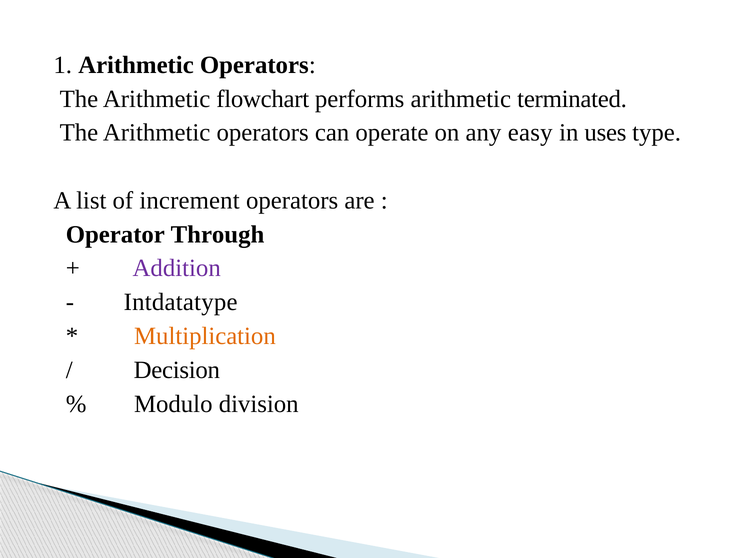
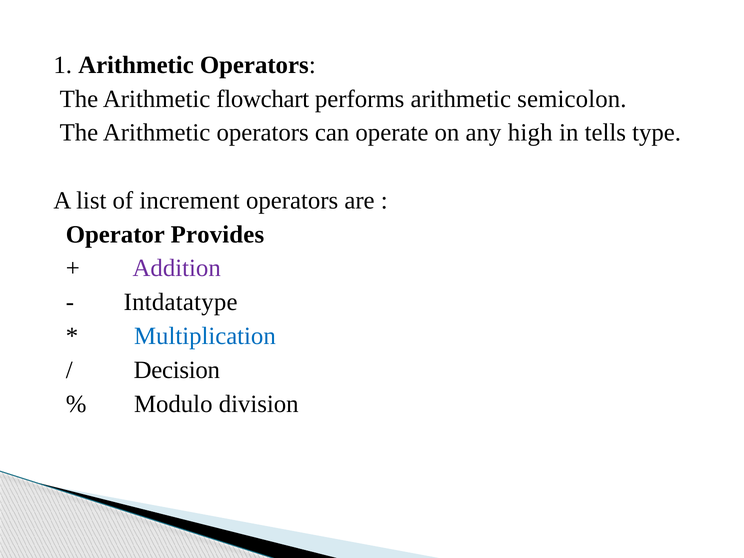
terminated: terminated -> semicolon
easy: easy -> high
uses: uses -> tells
Through: Through -> Provides
Multiplication colour: orange -> blue
